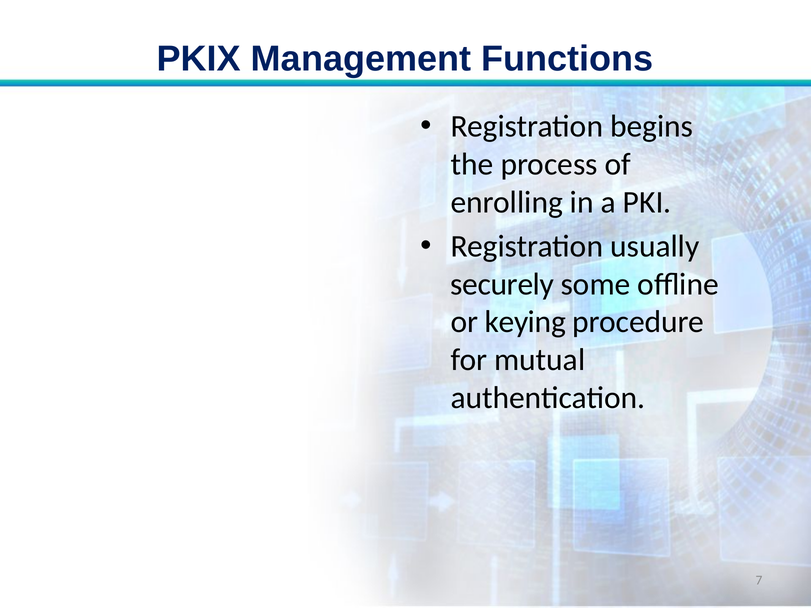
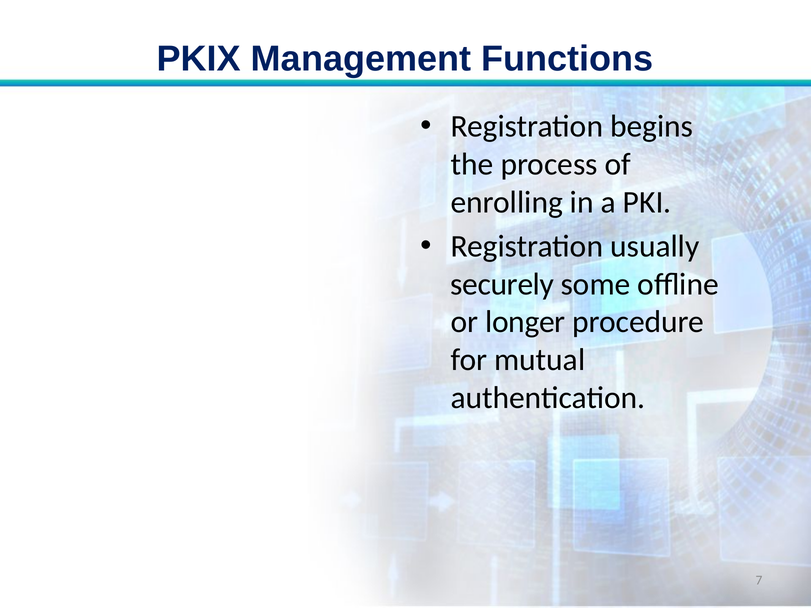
keying: keying -> longer
